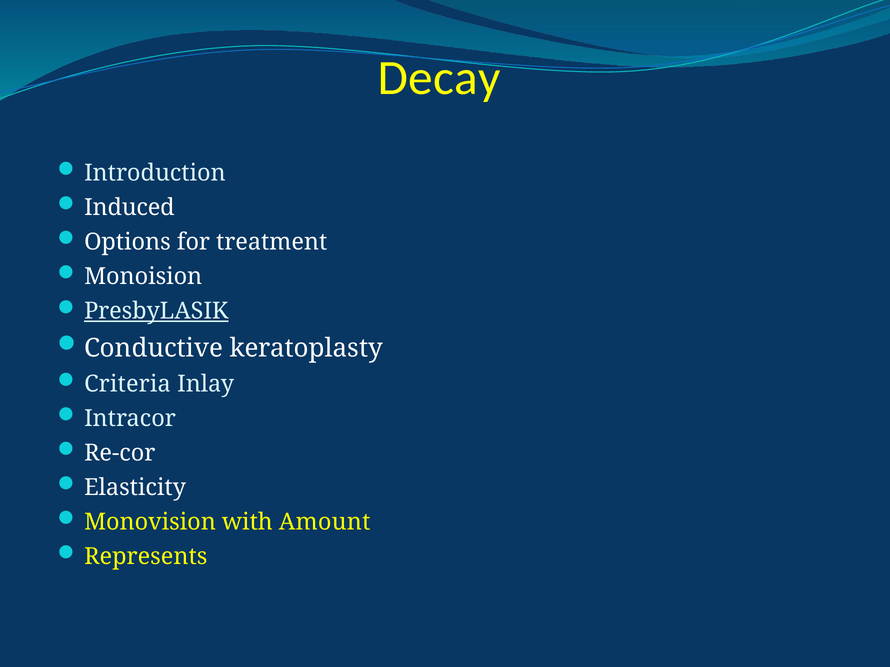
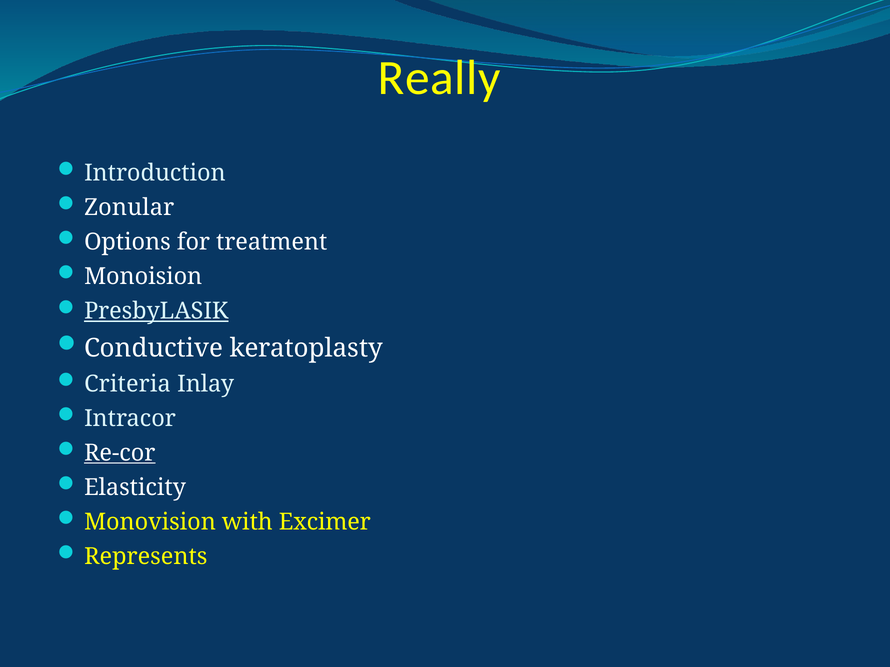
Decay: Decay -> Really
Induced: Induced -> Zonular
Re-cor underline: none -> present
Amount: Amount -> Excimer
